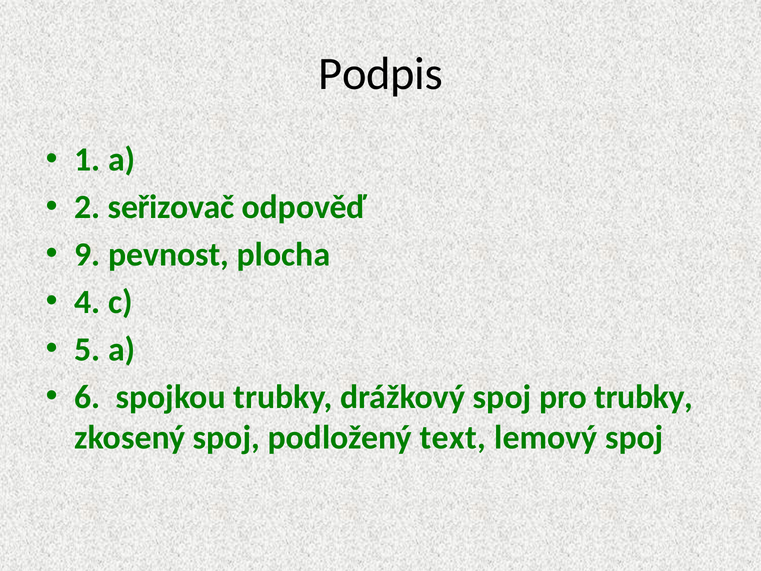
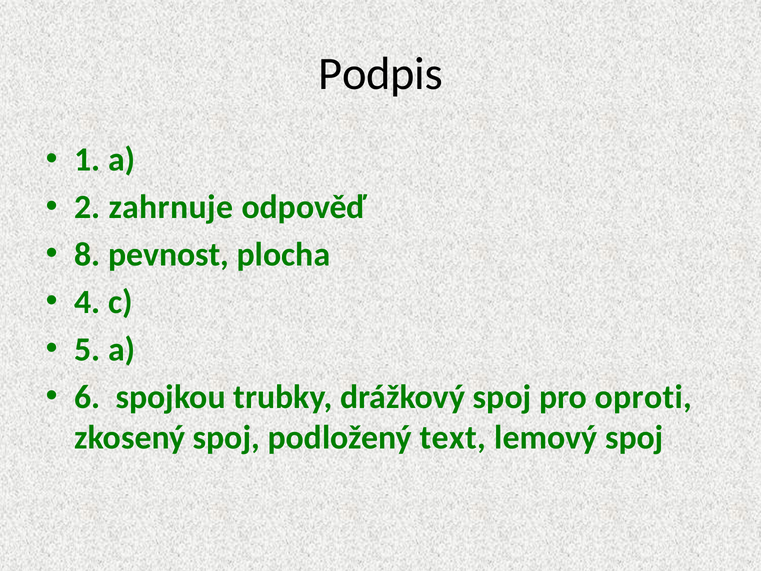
seřizovač: seřizovač -> zahrnuje
9: 9 -> 8
pro trubky: trubky -> oproti
